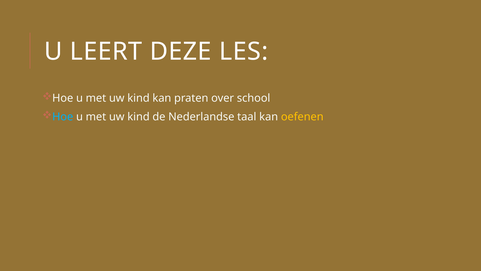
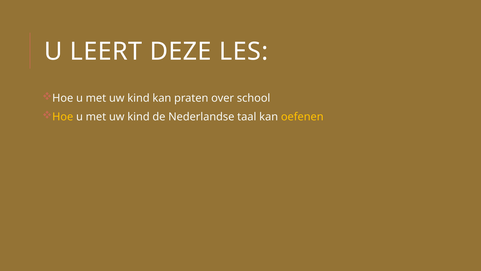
Hoe at (63, 117) colour: light blue -> yellow
